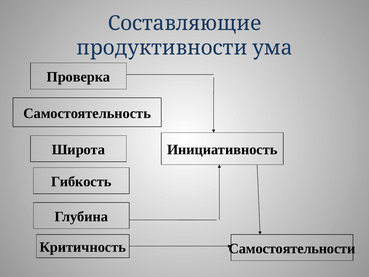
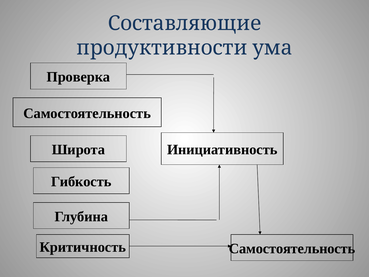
Самостоятельности at (292, 248): Самостоятельности -> Самостоятельность
